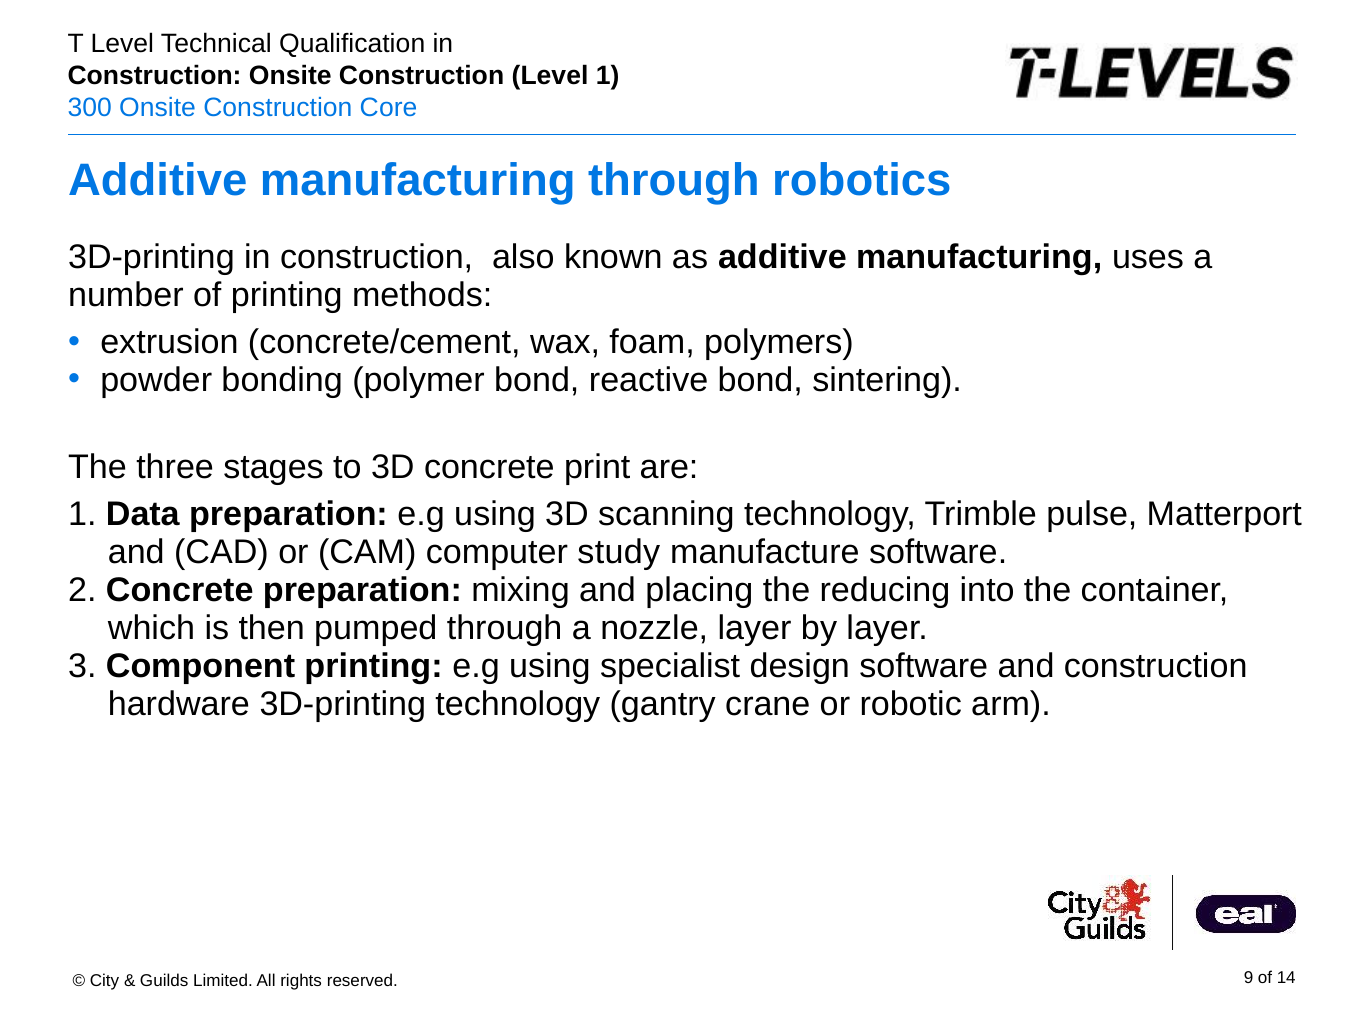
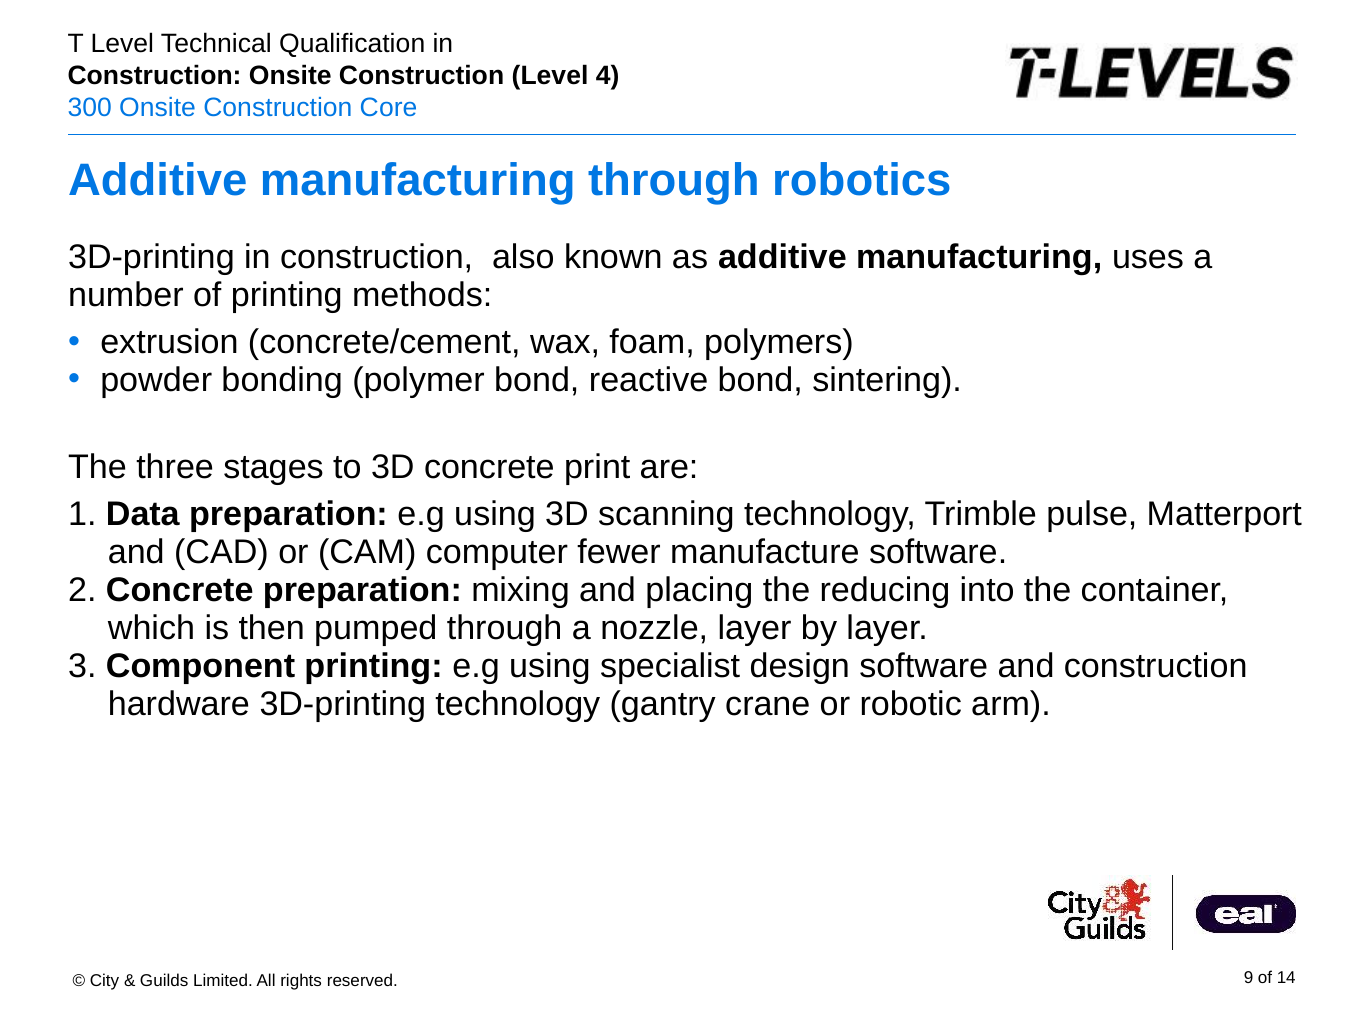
1 at (608, 76): 1 -> 4
study: study -> fewer
